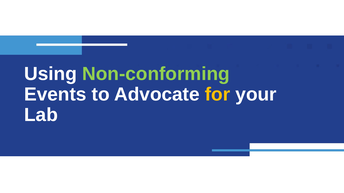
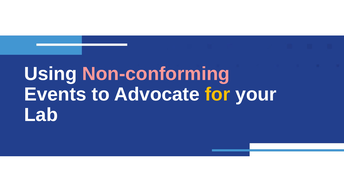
Non-conforming colour: light green -> pink
